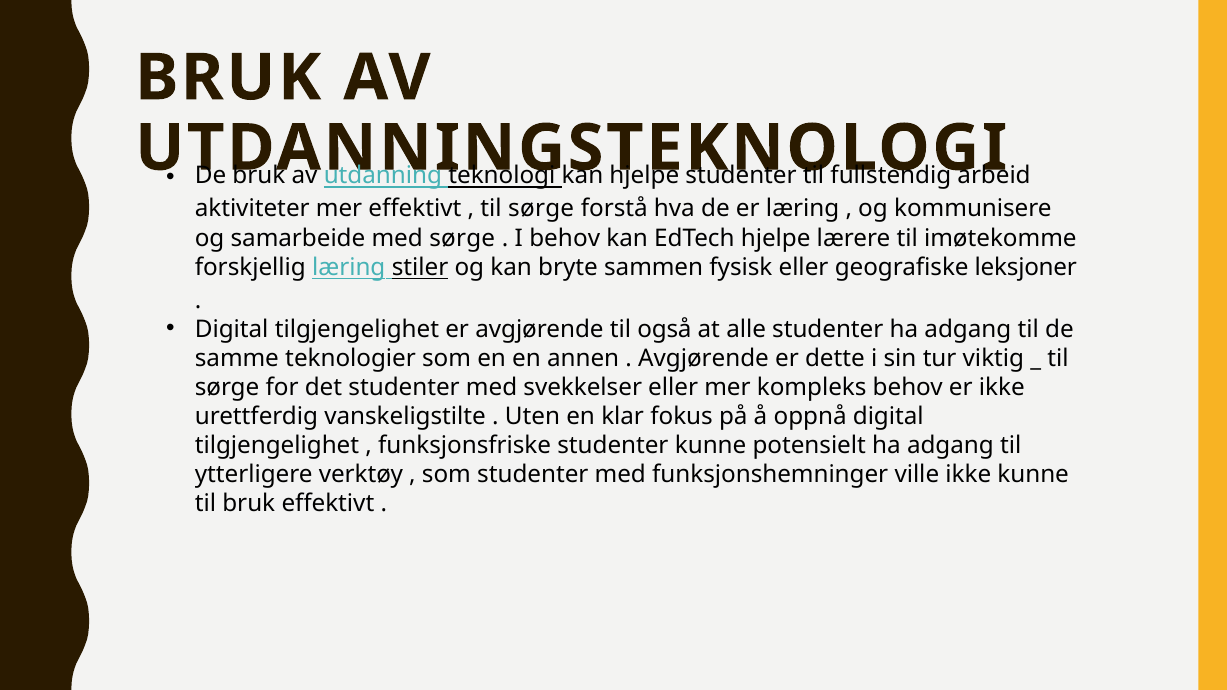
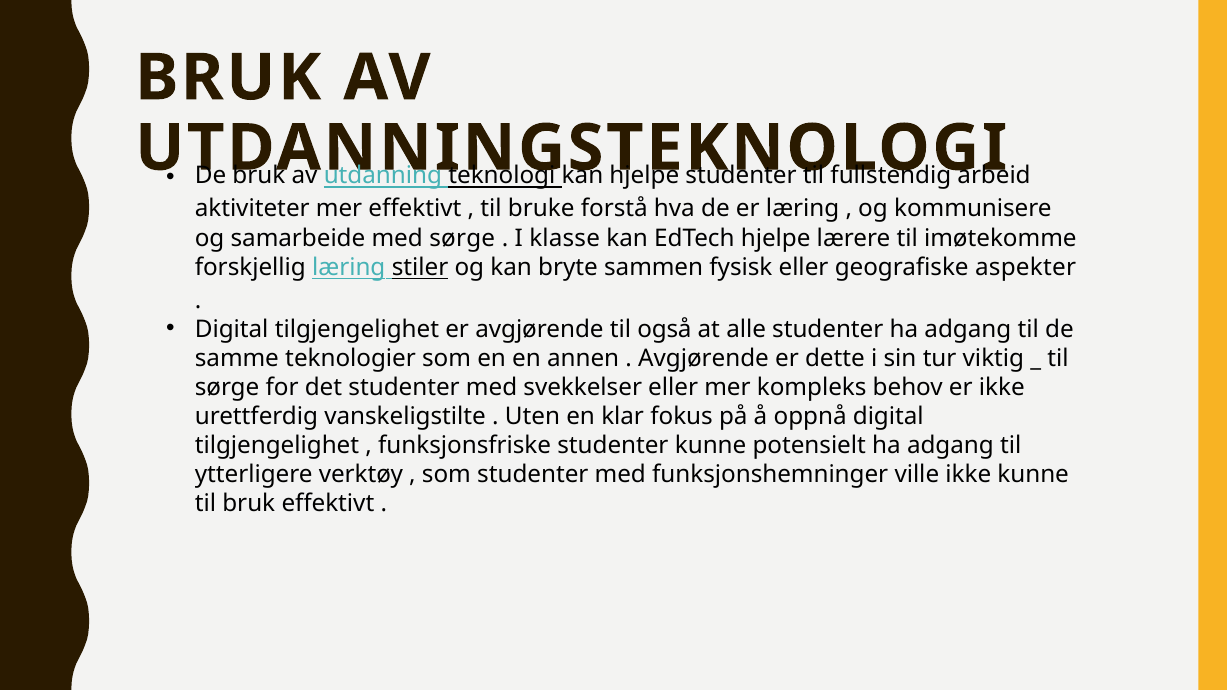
sørge at (541, 209): sørge -> bruke
I behov: behov -> klasse
leksjoner: leksjoner -> aspekter
